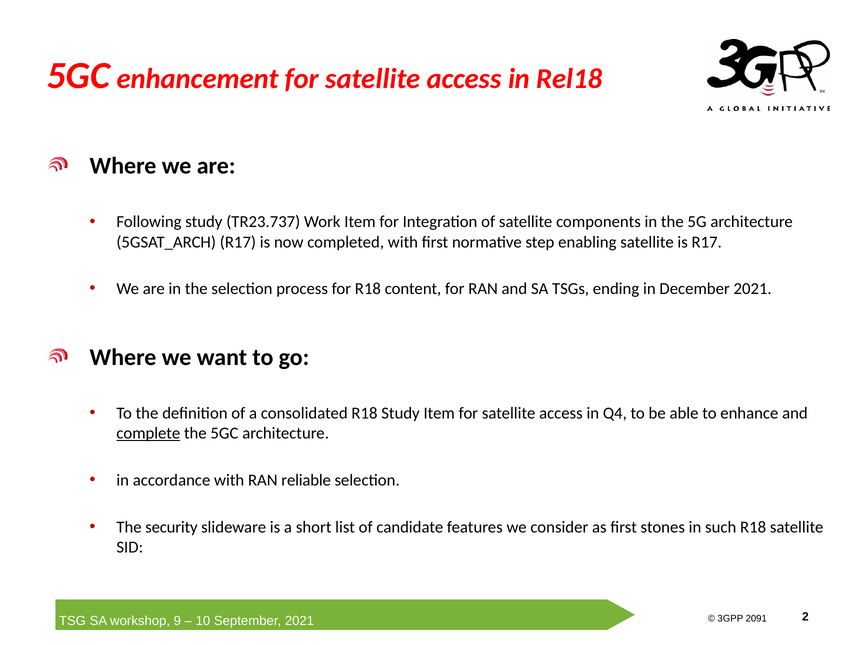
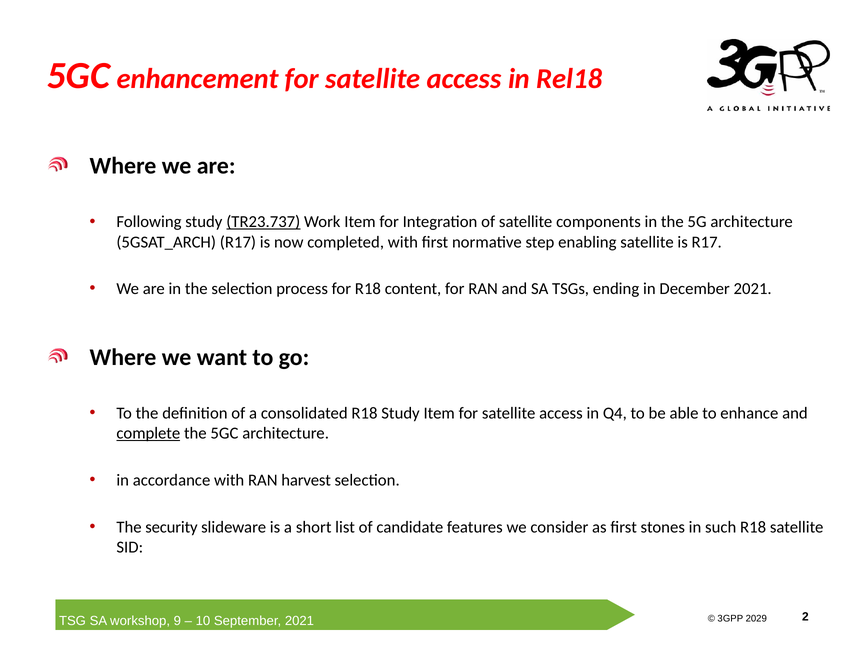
TR23.737 underline: none -> present
reliable: reliable -> harvest
2091: 2091 -> 2029
